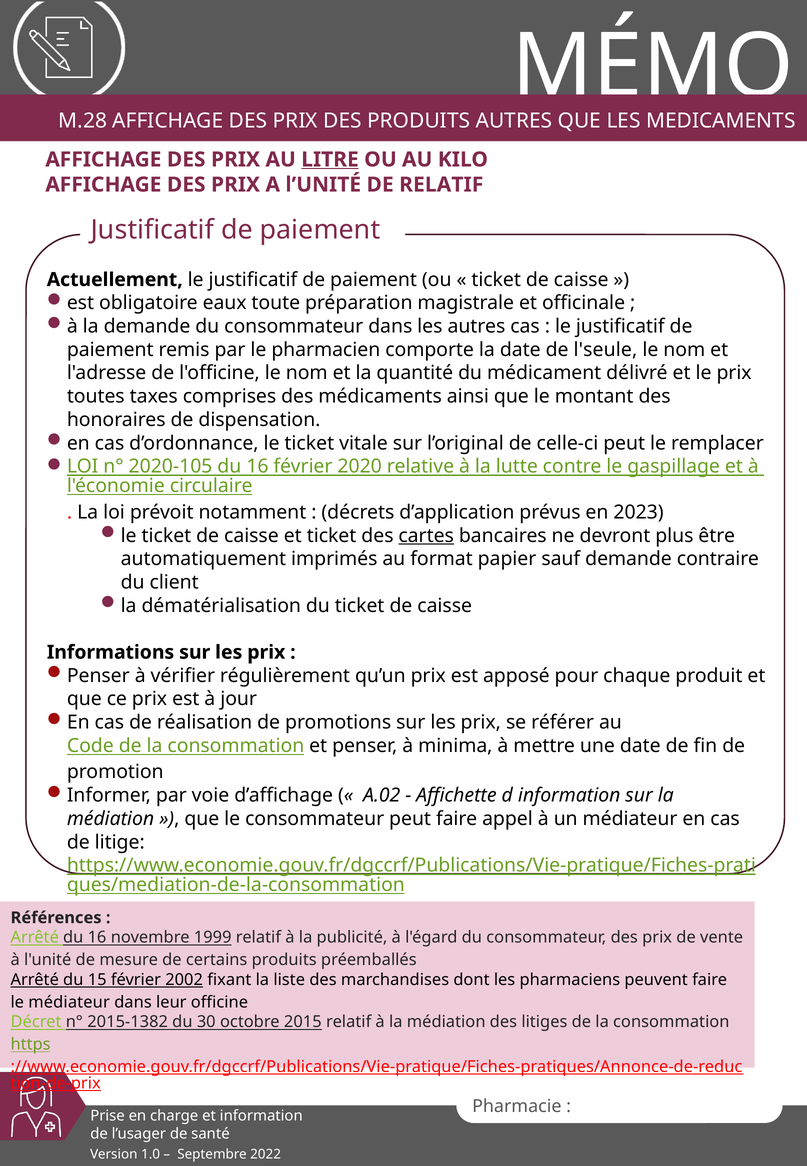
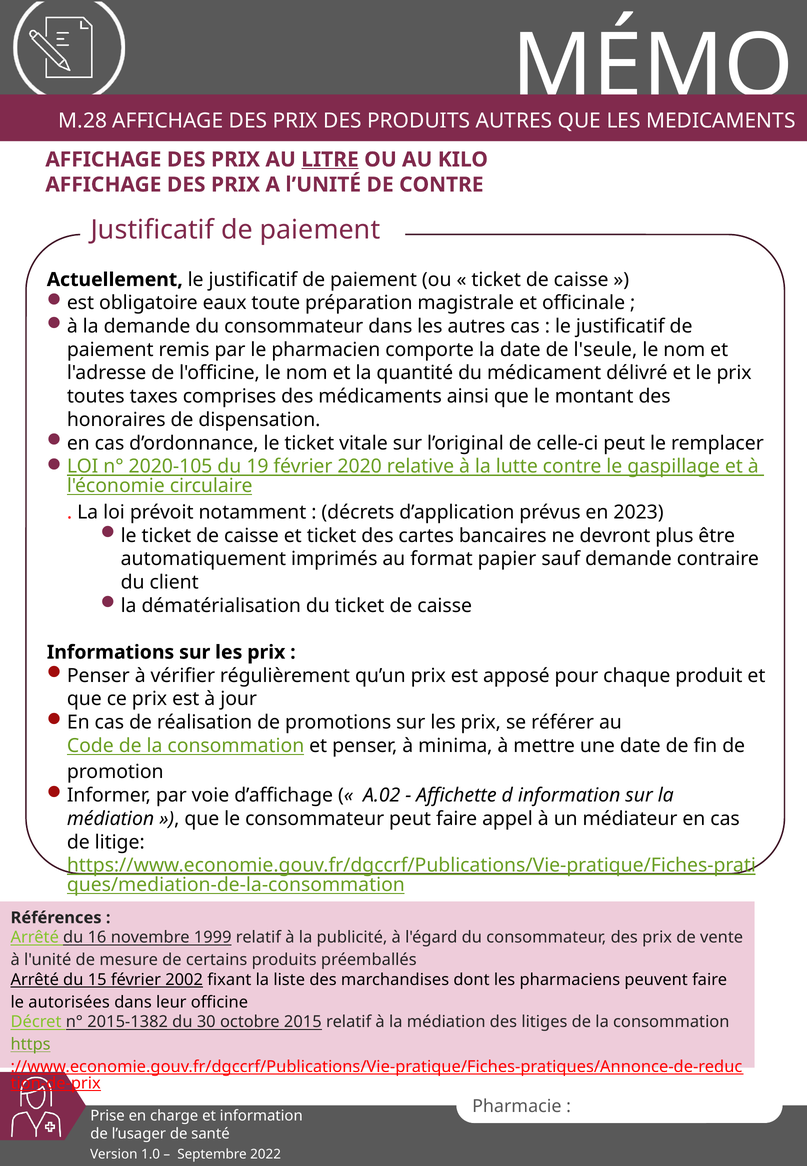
DE RELATIF: RELATIF -> CONTRE
2020-105 du 16: 16 -> 19
cartes underline: present -> none
le médiateur: médiateur -> autorisées
